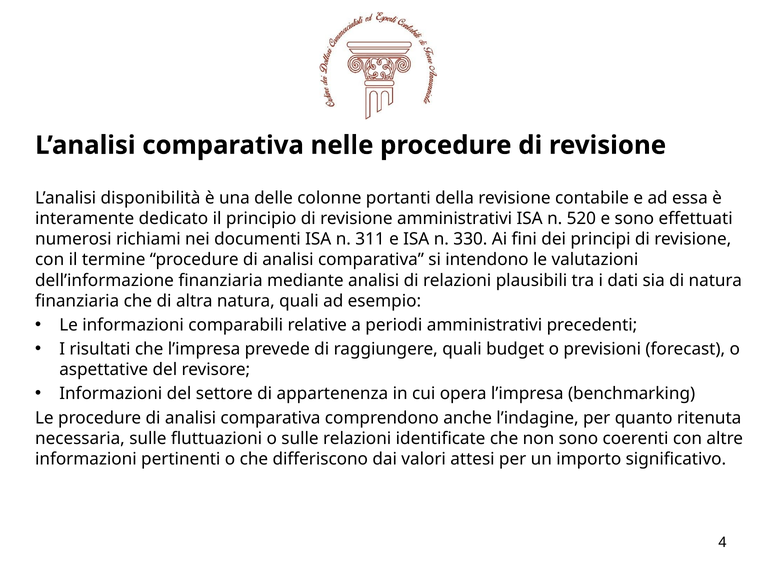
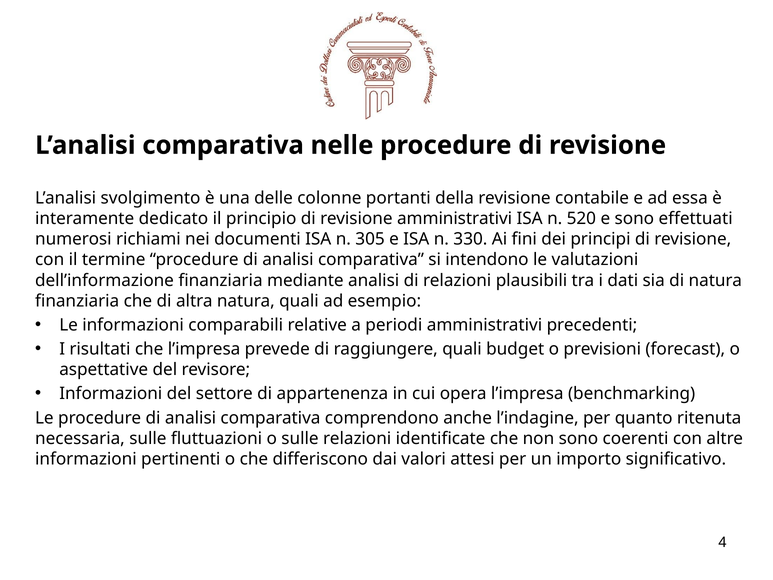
disponibilità: disponibilità -> svolgimento
311: 311 -> 305
